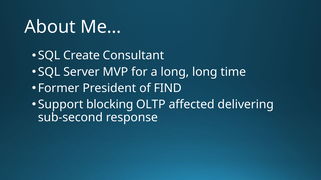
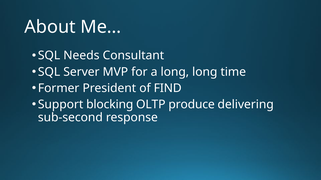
Create: Create -> Needs
affected: affected -> produce
